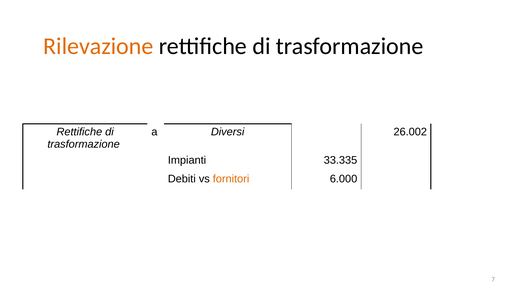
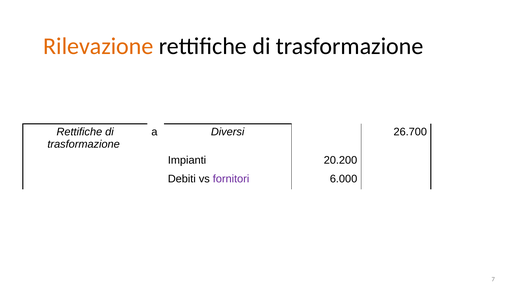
26.002: 26.002 -> 26.700
33.335: 33.335 -> 20.200
fornitori colour: orange -> purple
